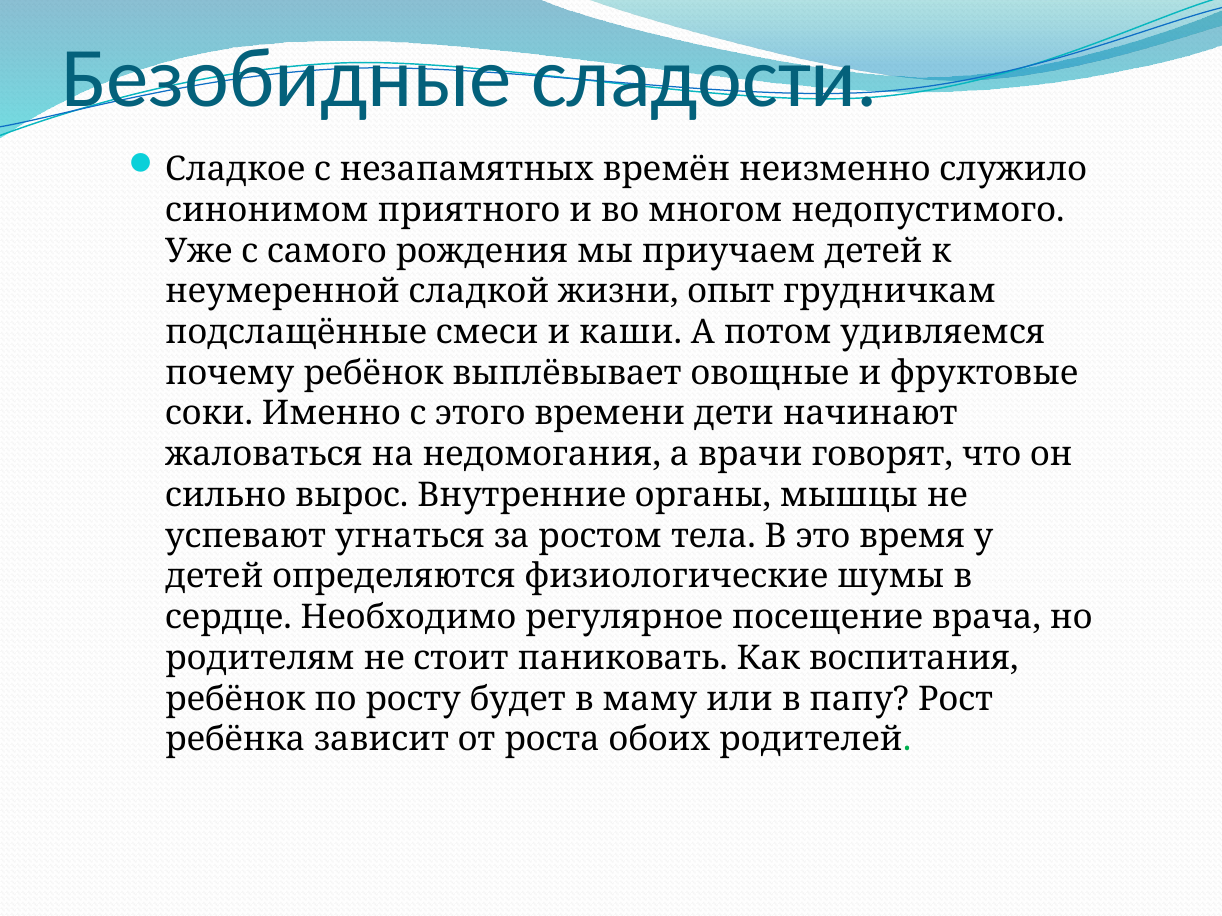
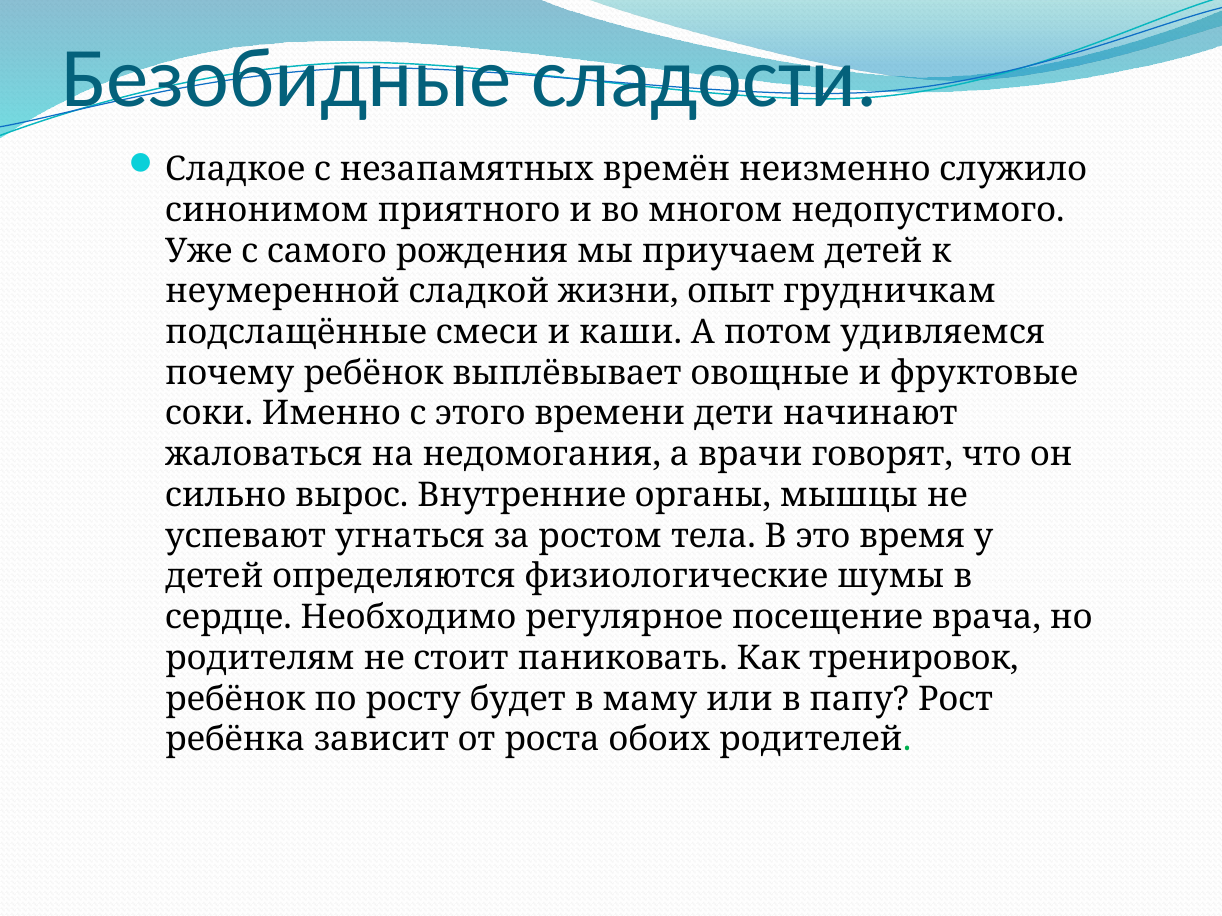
воспитания: воспитания -> тренировок
